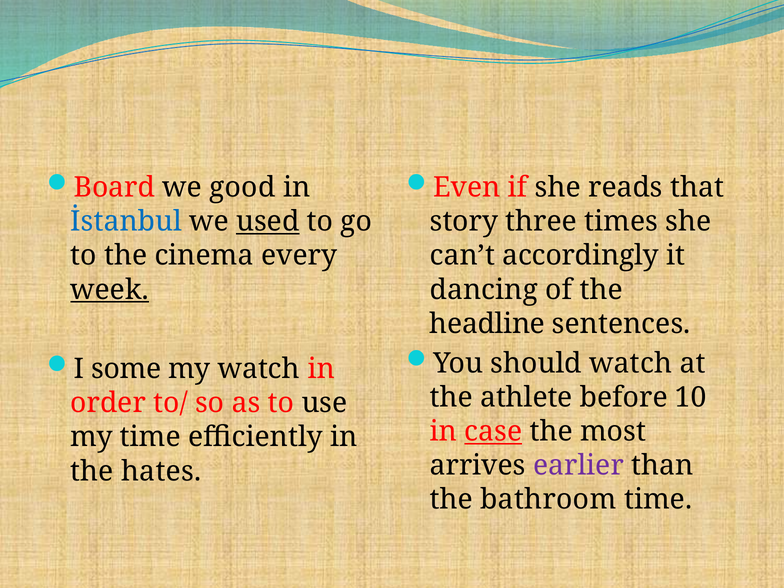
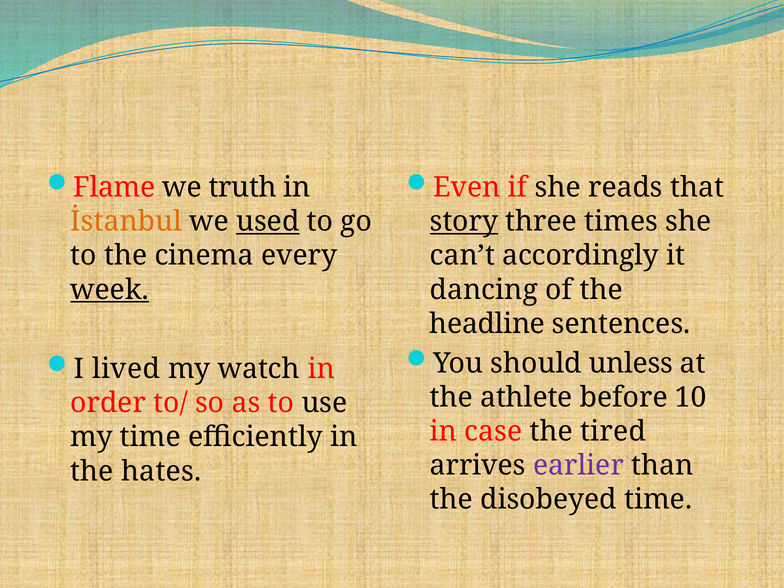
Board: Board -> Flame
good: good -> truth
İstanbul colour: blue -> orange
story underline: none -> present
should watch: watch -> unless
some: some -> lived
case underline: present -> none
most: most -> tired
bathroom: bathroom -> disobeyed
